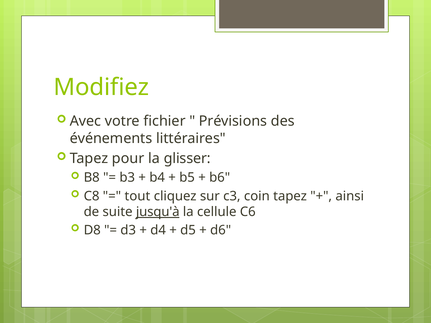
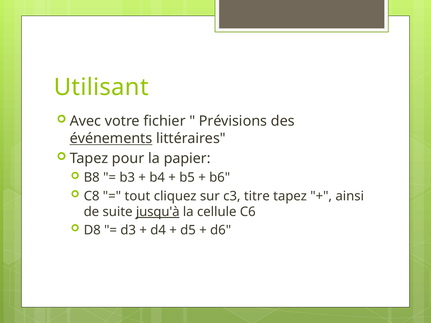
Modifiez: Modifiez -> Utilisant
événements underline: none -> present
glisser: glisser -> papier
coin: coin -> titre
